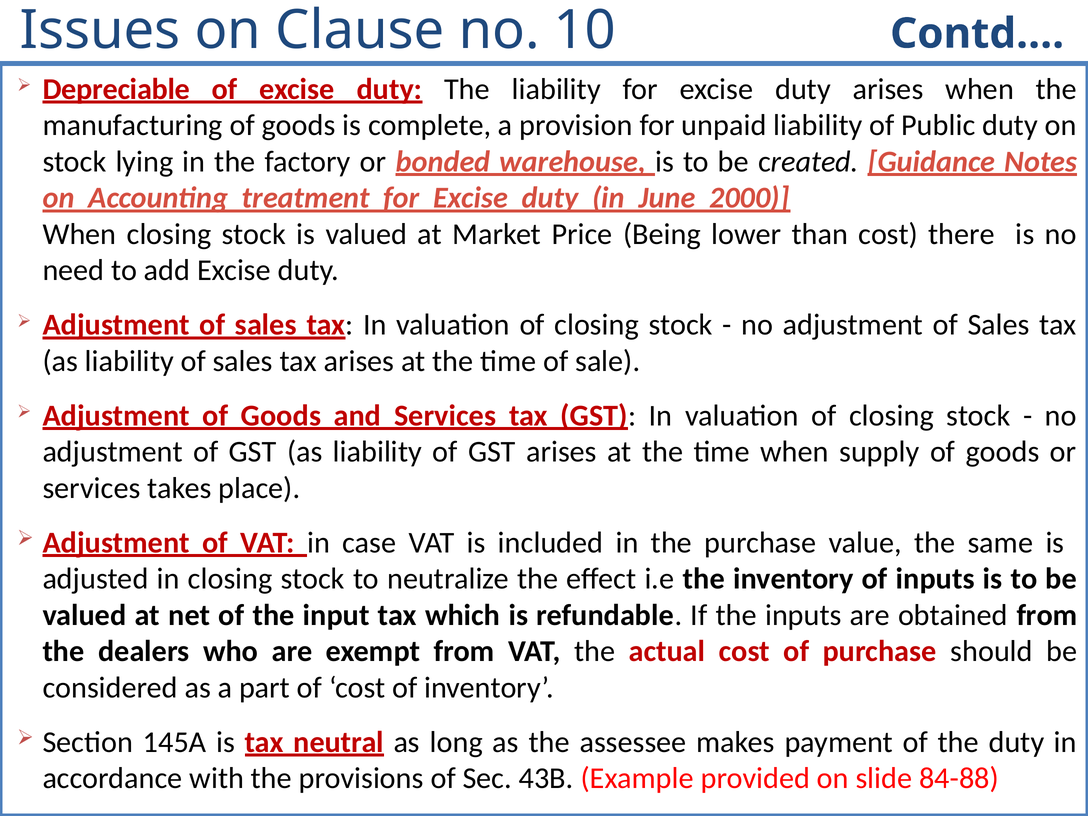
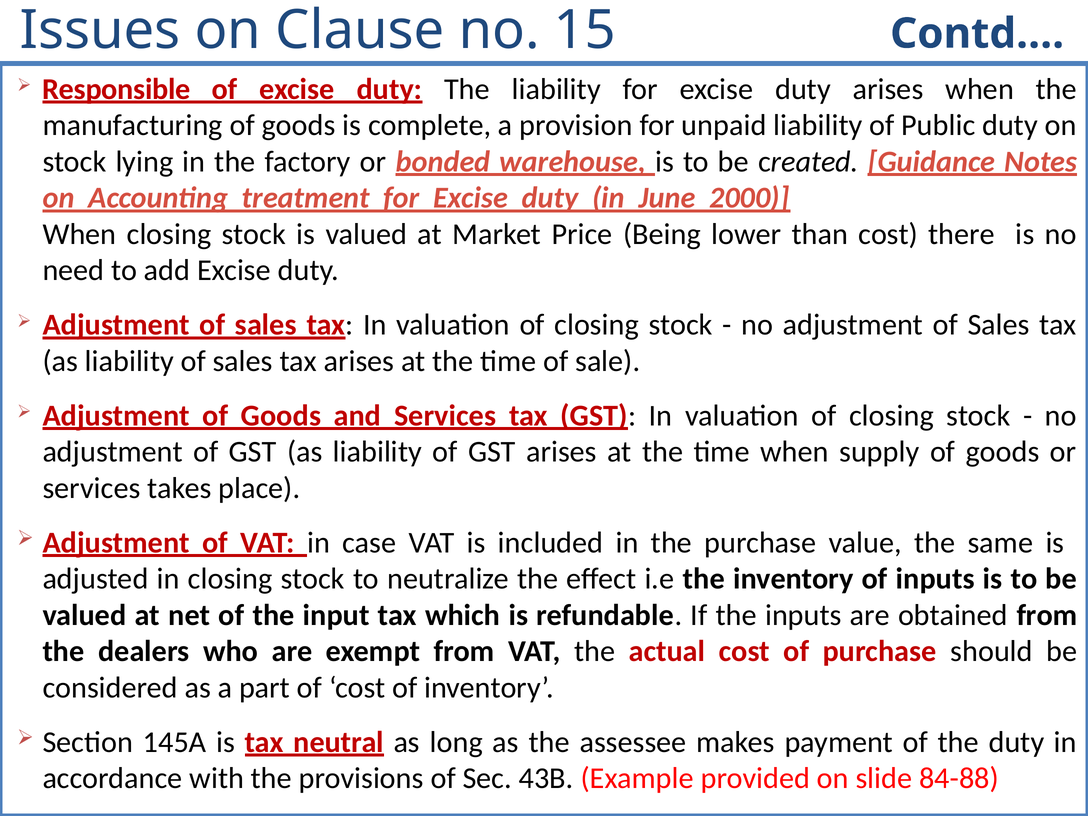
10: 10 -> 15
Depreciable: Depreciable -> Responsible
